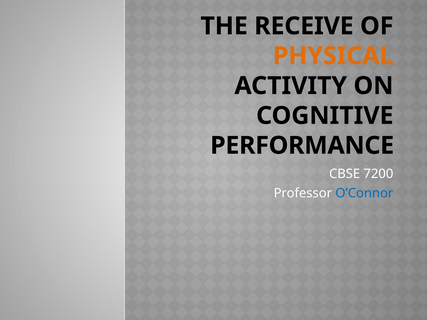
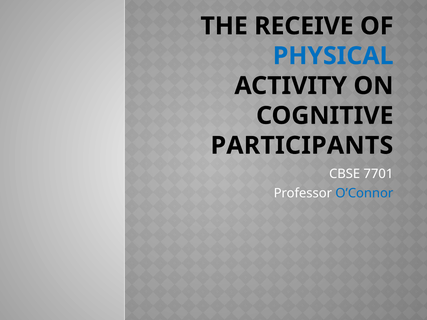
PHYSICAL colour: orange -> blue
PERFORMANCE: PERFORMANCE -> PARTICIPANTS
7200: 7200 -> 7701
